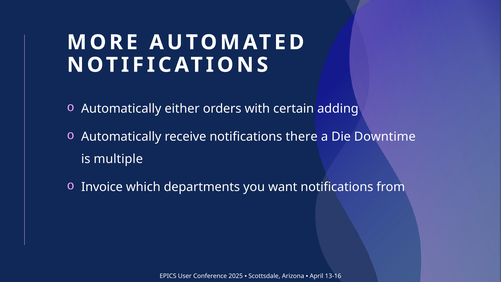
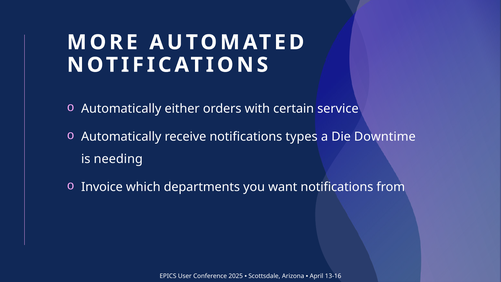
adding: adding -> service
there: there -> types
multiple: multiple -> needing
